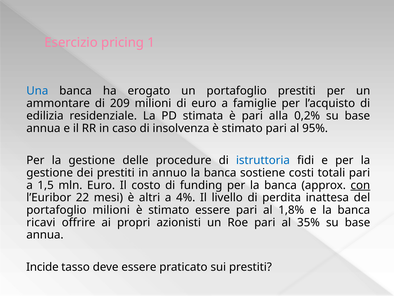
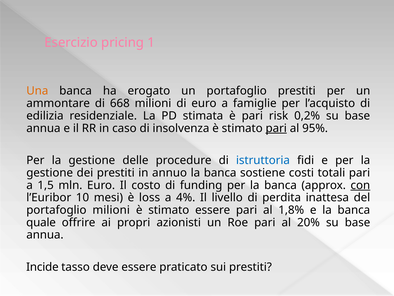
Una colour: blue -> orange
209: 209 -> 668
alla: alla -> risk
pari at (276, 128) underline: none -> present
22: 22 -> 10
altri: altri -> loss
ricavi: ricavi -> quale
35%: 35% -> 20%
